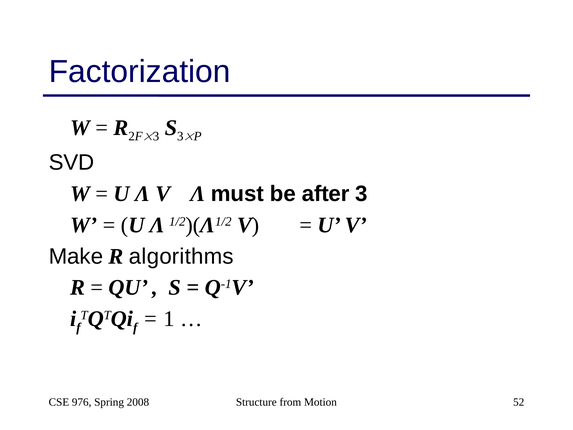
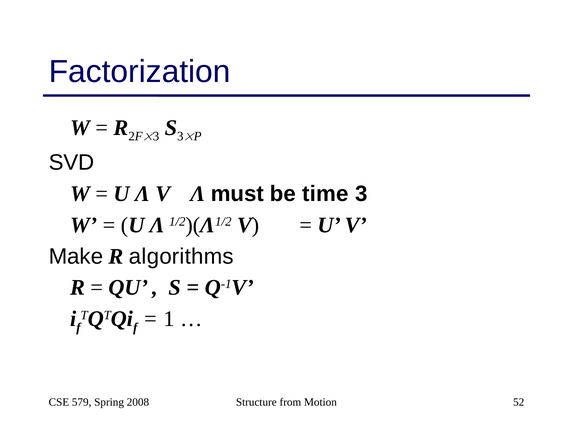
after: after -> time
976: 976 -> 579
